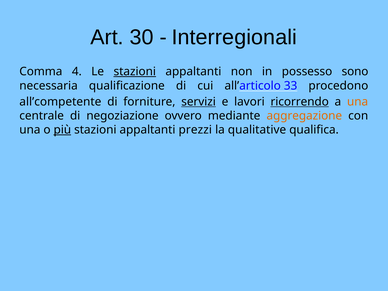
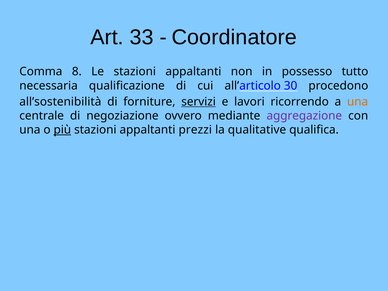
30: 30 -> 33
Interregionali: Interregionali -> Coordinatore
4: 4 -> 8
stazioni at (135, 72) underline: present -> none
sono: sono -> tutto
33: 33 -> 30
all’competente: all’competente -> all’sostenibilità
ricorrendo underline: present -> none
aggregazione colour: orange -> purple
